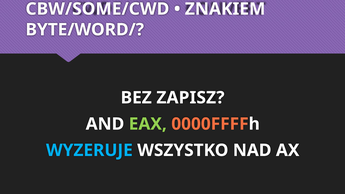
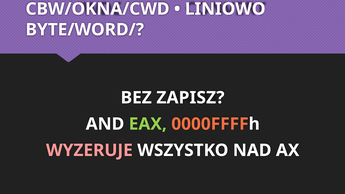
CBW/SOME/CWD: CBW/SOME/CWD -> CBW/OKNA/CWD
ZNAKIEM: ZNAKIEM -> LINIOWO
WYZERUJE colour: light blue -> pink
